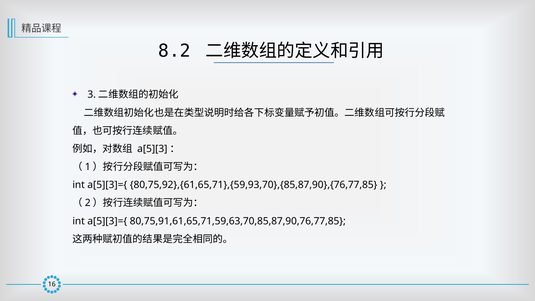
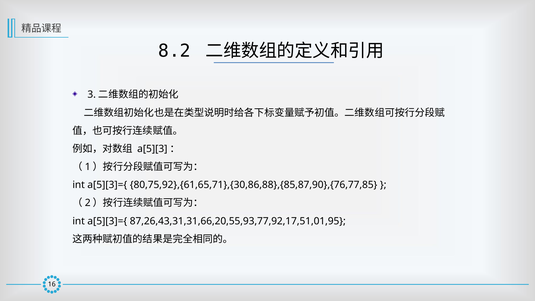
80,75,92},{61,65,71},{59,93,70},{85,87,90},{76,77,85: 80,75,92},{61,65,71},{59,93,70},{85,87,90},{76,77,85 -> 80,75,92},{61,65,71},{30,86,88},{85,87,90},{76,77,85
80,75,91,61,65,71,59,63,70,85,87,90,76,77,85: 80,75,91,61,65,71,59,63,70,85,87,90,76,77,85 -> 87,26,43,31,31,66,20,55,93,77,92,17,51,01,95
